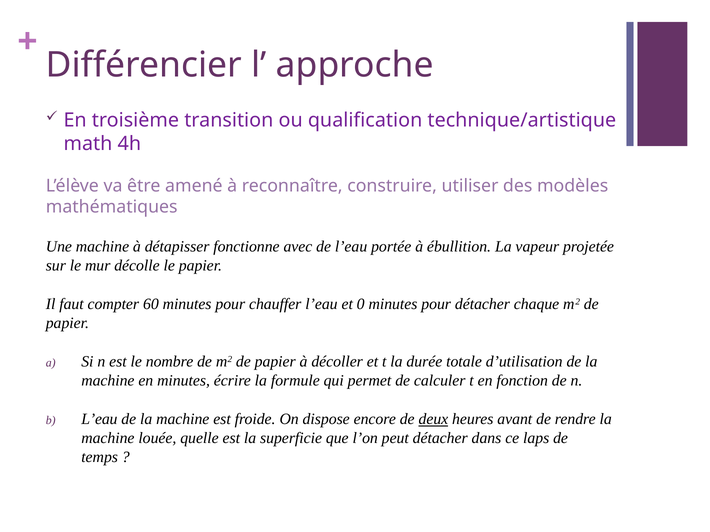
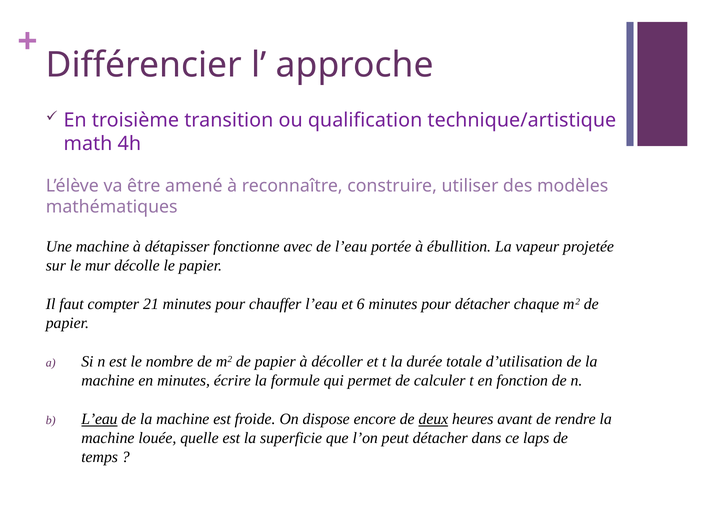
60: 60 -> 21
0: 0 -> 6
L’eau at (99, 419) underline: none -> present
